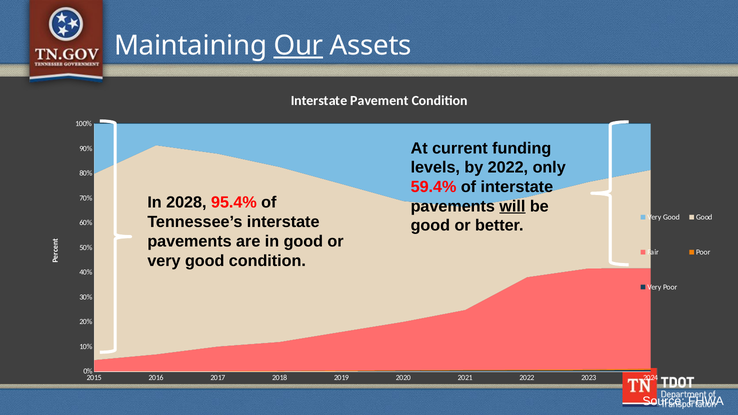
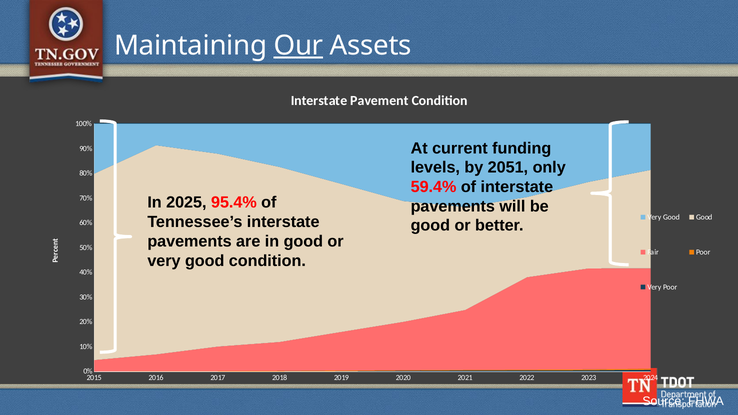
by 2022: 2022 -> 2051
2028: 2028 -> 2025
will underline: present -> none
